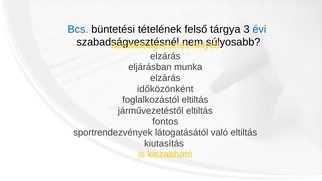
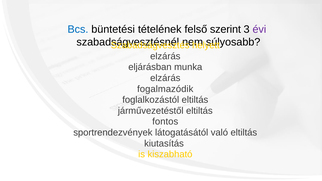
tárgya: tárgya -> szerint
évi colour: blue -> purple
időközönként: időközönként -> fogalmazódik
